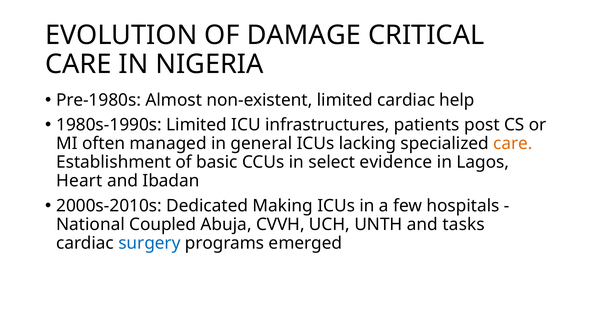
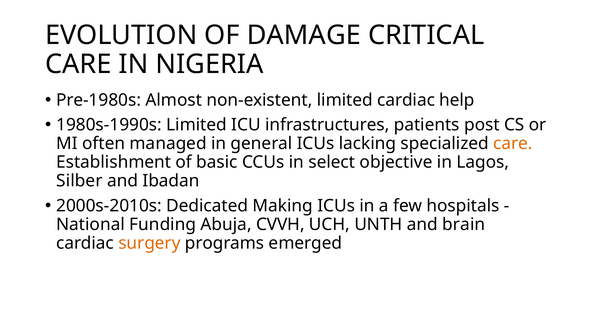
evidence: evidence -> objective
Heart: Heart -> Silber
Coupled: Coupled -> Funding
tasks: tasks -> brain
surgery colour: blue -> orange
